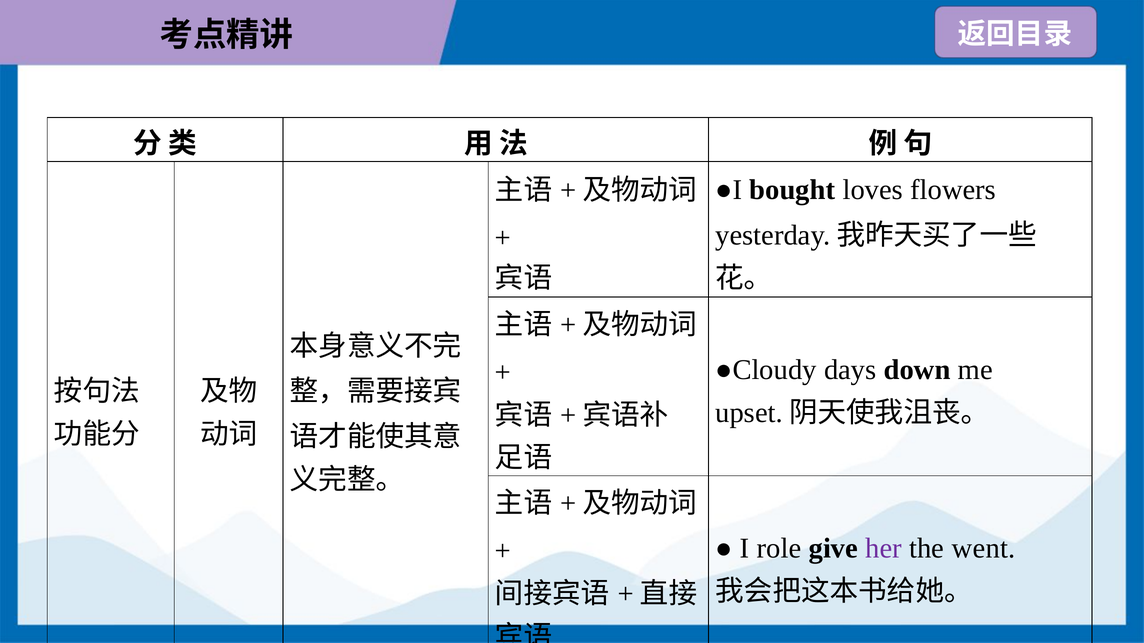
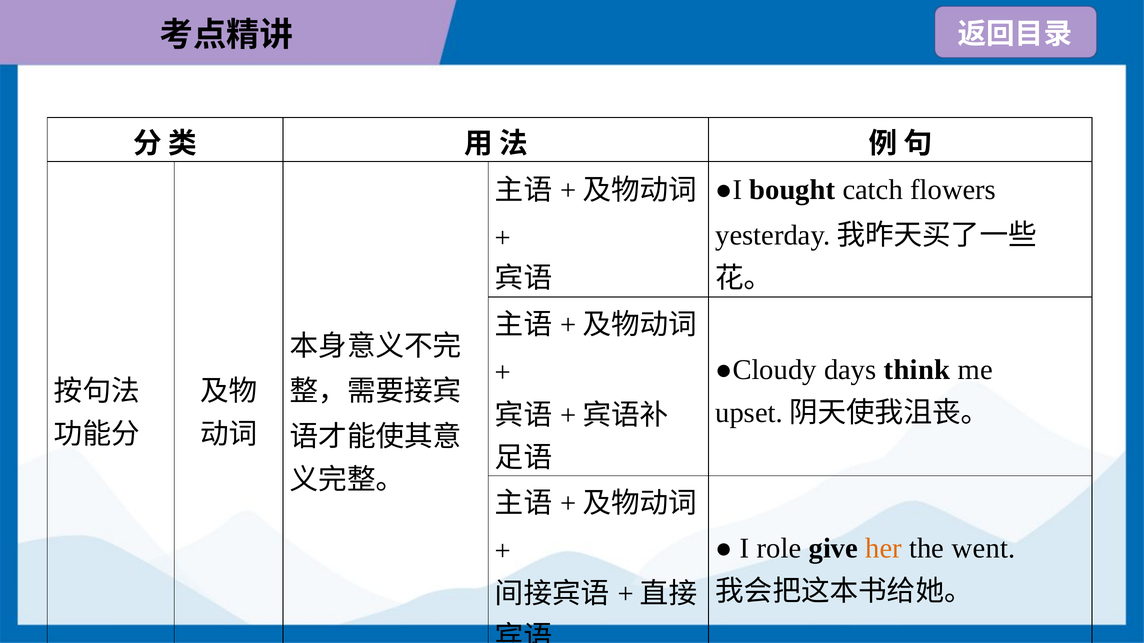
loves: loves -> catch
down: down -> think
her colour: purple -> orange
